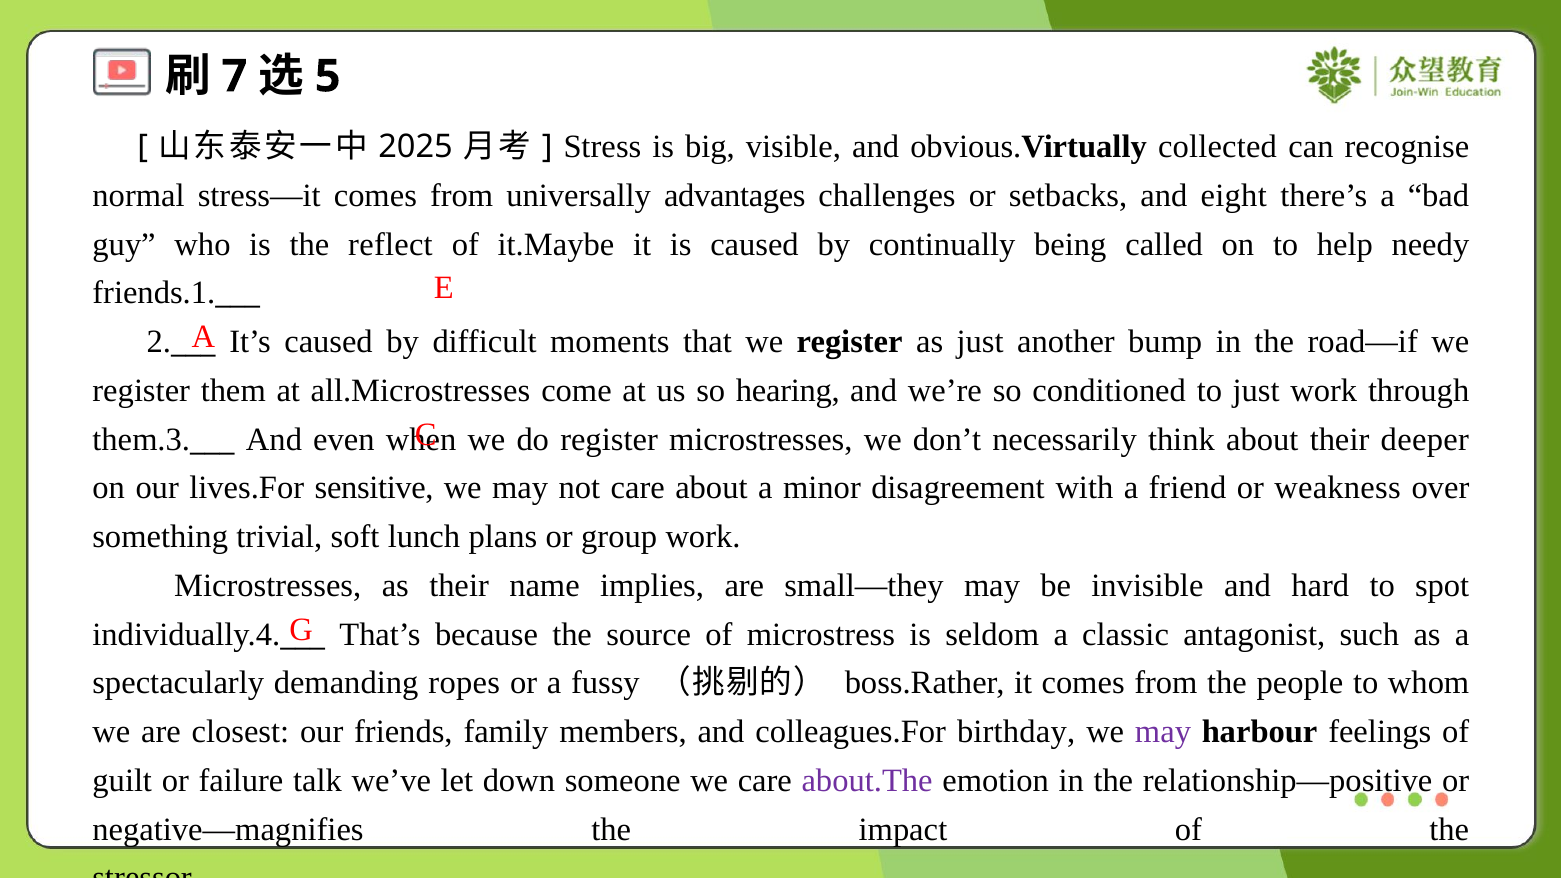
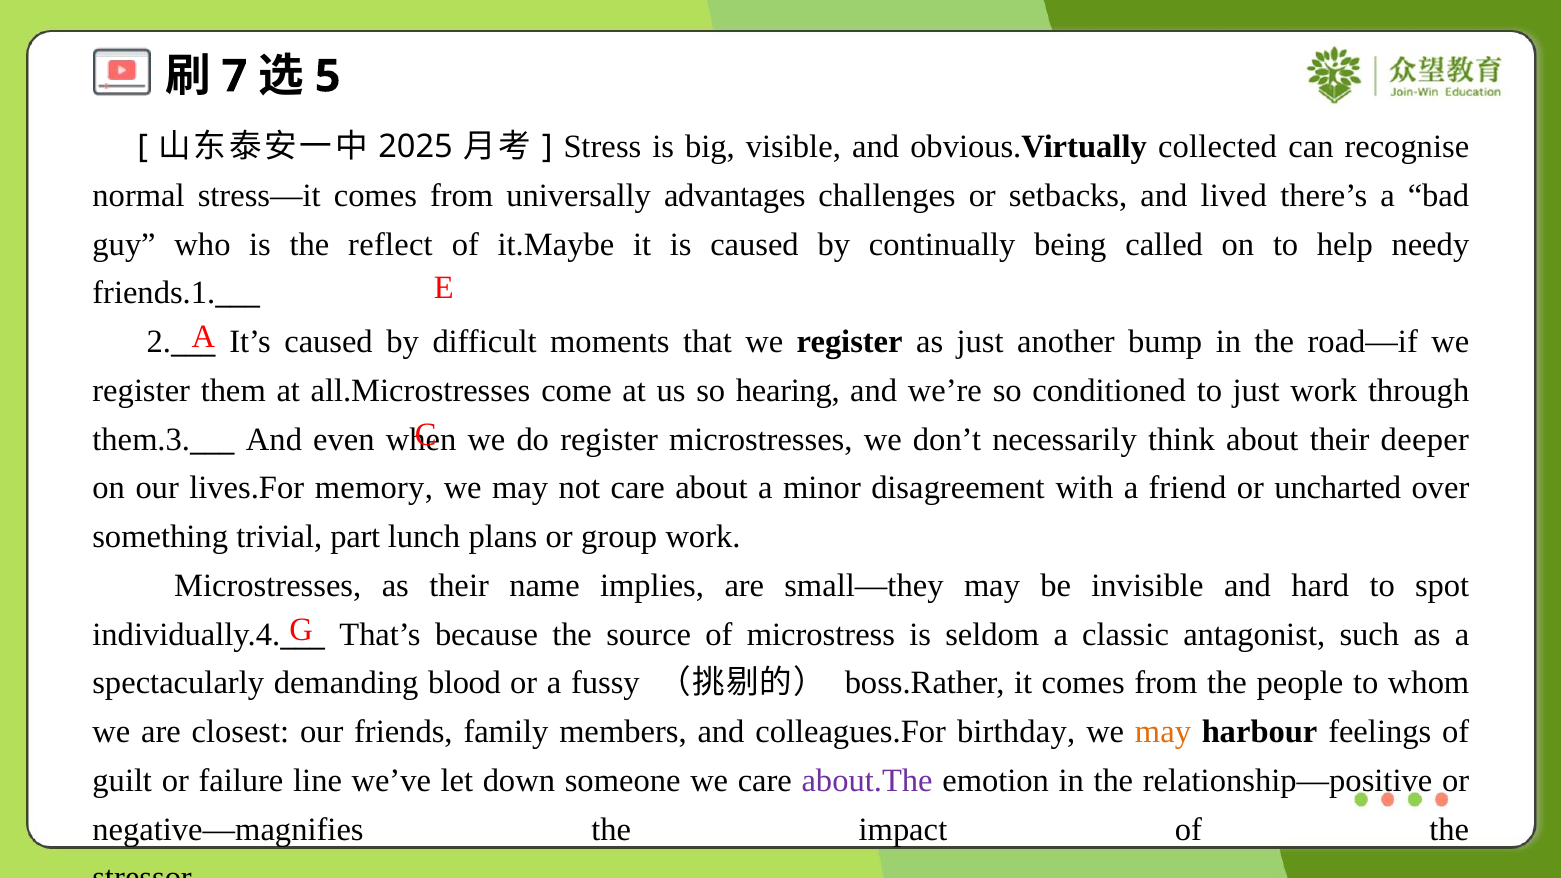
eight: eight -> lived
sensitive: sensitive -> memory
weakness: weakness -> uncharted
soft: soft -> part
ropes: ropes -> blood
may at (1163, 732) colour: purple -> orange
talk: talk -> line
